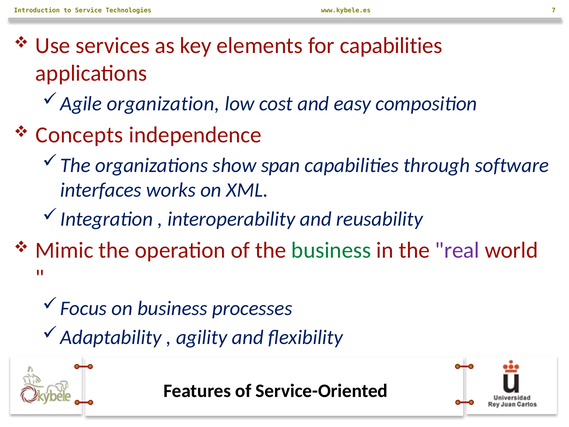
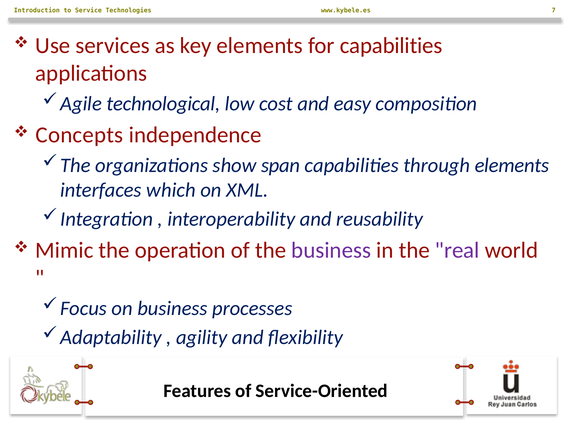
organization: organization -> technological
through software: software -> elements
works: works -> which
business at (331, 250) colour: green -> purple
